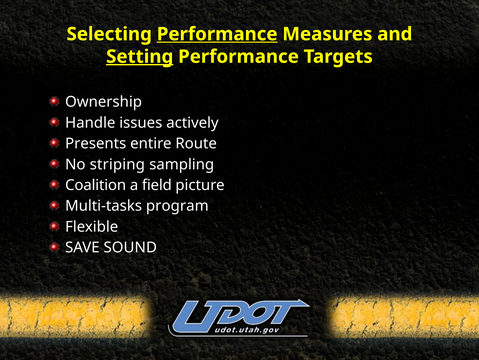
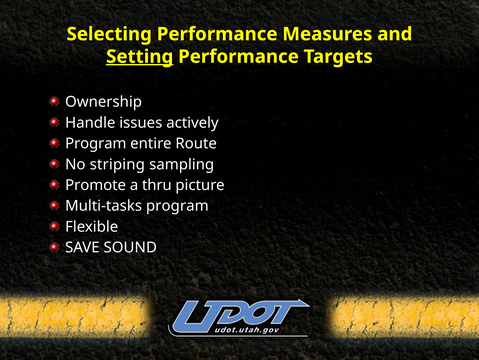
Performance at (217, 34) underline: present -> none
Presents at (96, 143): Presents -> Program
Coalition: Coalition -> Promote
field: field -> thru
